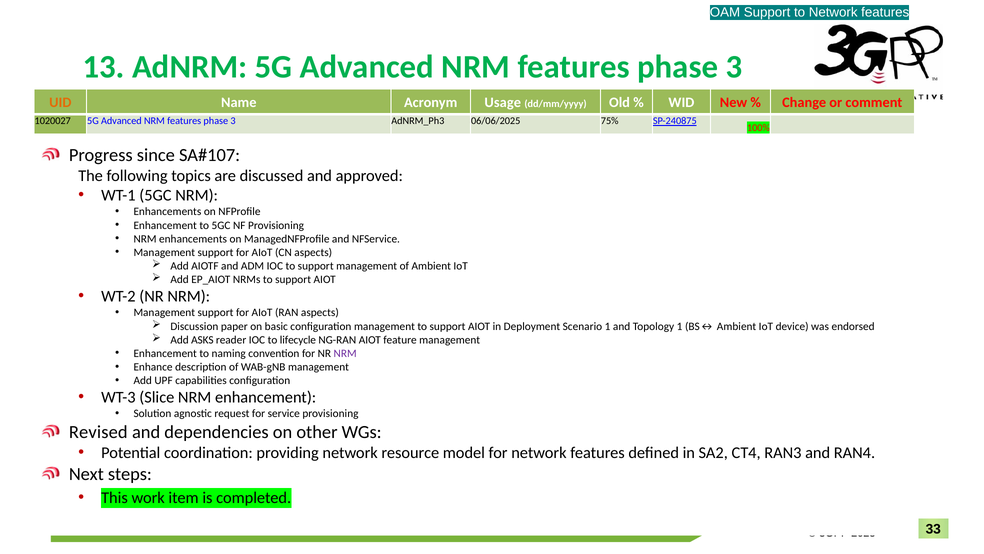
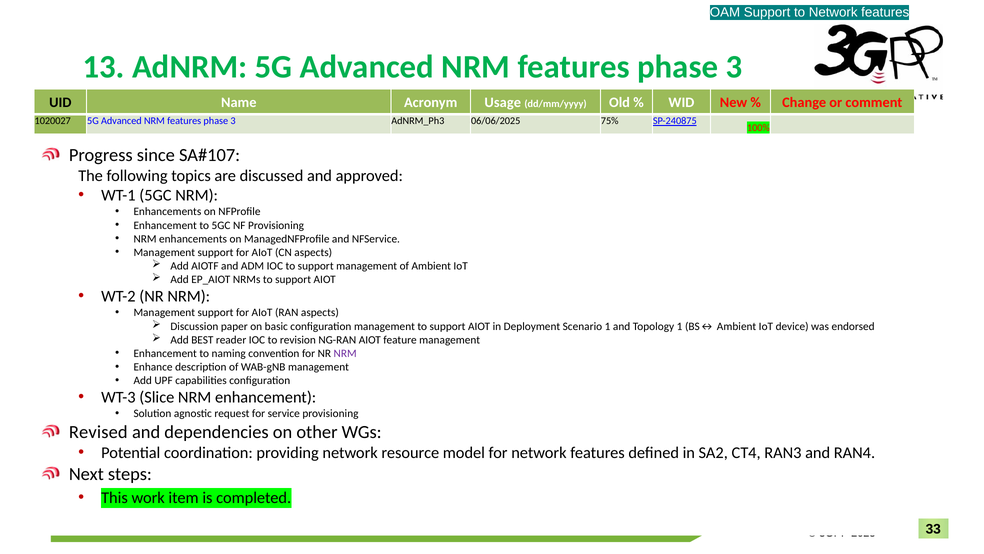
UID colour: orange -> black
ASKS: ASKS -> BEST
lifecycle: lifecycle -> revision
